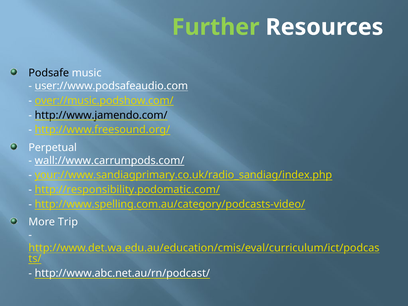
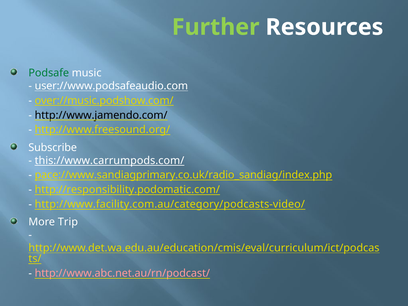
Podsafe colour: black -> green
Perpetual: Perpetual -> Subscribe
wall://www.carrumpods.com/: wall://www.carrumpods.com/ -> this://www.carrumpods.com/
your://www.sandiagprimary.co.uk/radio_sandiag/index.php: your://www.sandiagprimary.co.uk/radio_sandiag/index.php -> pace://www.sandiagprimary.co.uk/radio_sandiag/index.php
http://www.spelling.com.au/category/podcasts-video/: http://www.spelling.com.au/category/podcasts-video/ -> http://www.facility.com.au/category/podcasts-video/
http://www.abc.net.au/rn/podcast/ colour: white -> pink
